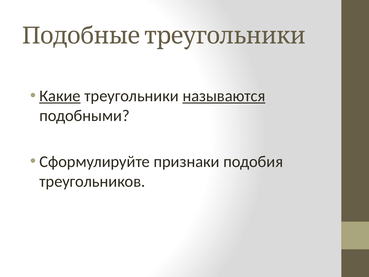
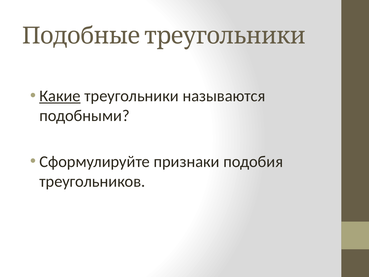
называются underline: present -> none
